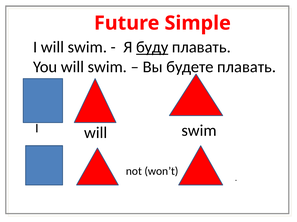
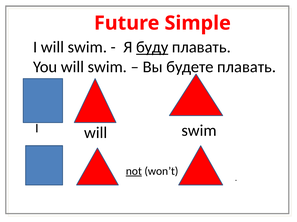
not underline: none -> present
